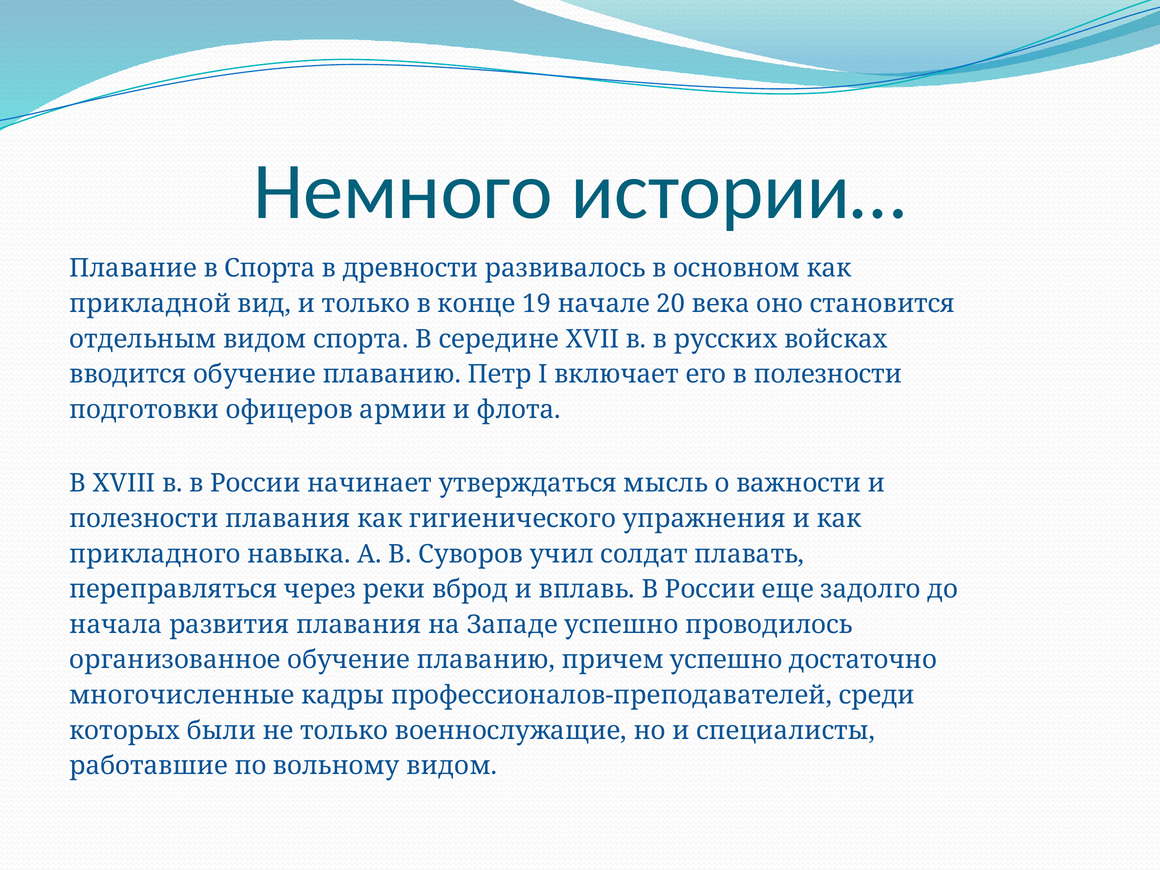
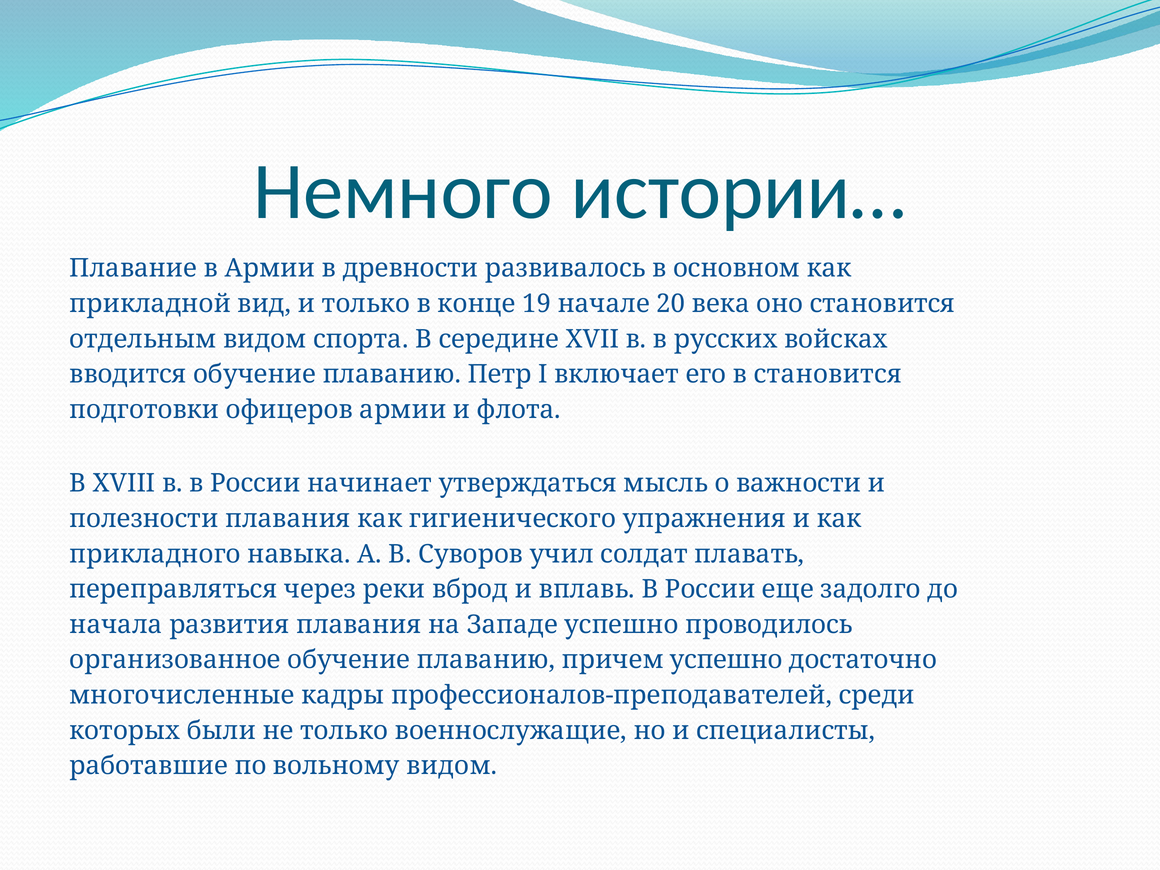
в Спорта: Спорта -> Армии
в полезности: полезности -> становится
